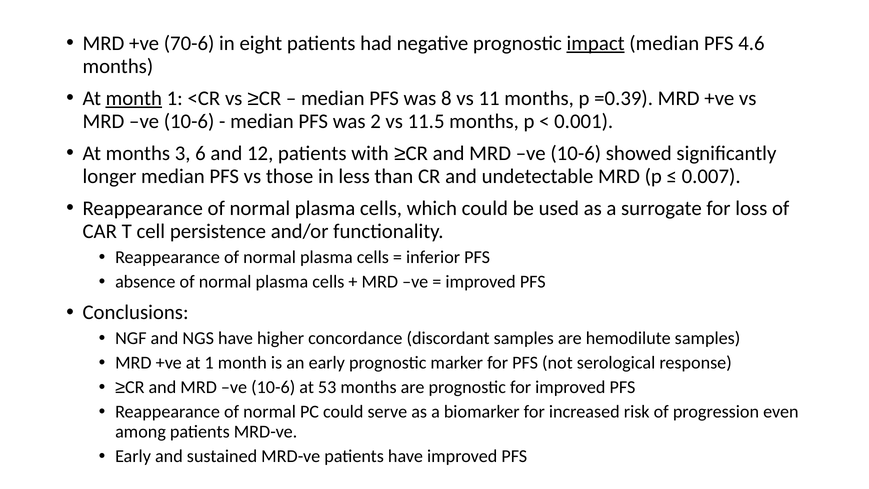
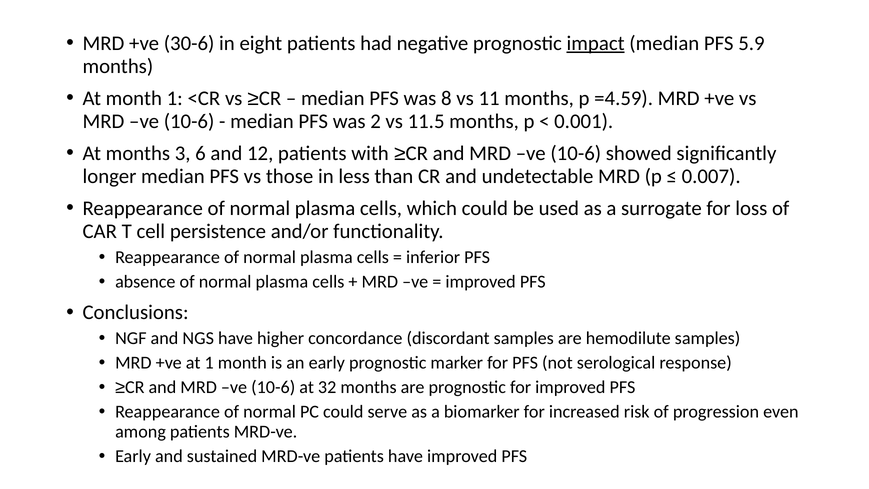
70-6: 70-6 -> 30-6
4.6: 4.6 -> 5.9
month at (134, 98) underline: present -> none
=0.39: =0.39 -> =4.59
53: 53 -> 32
